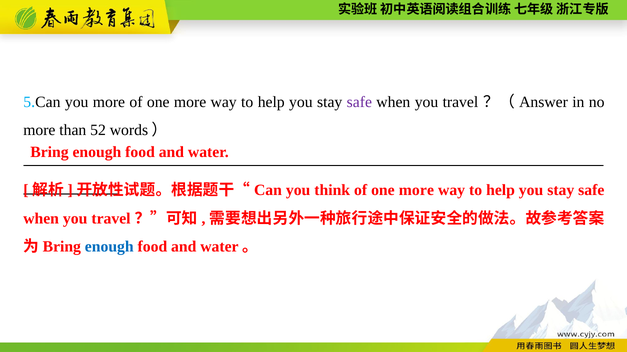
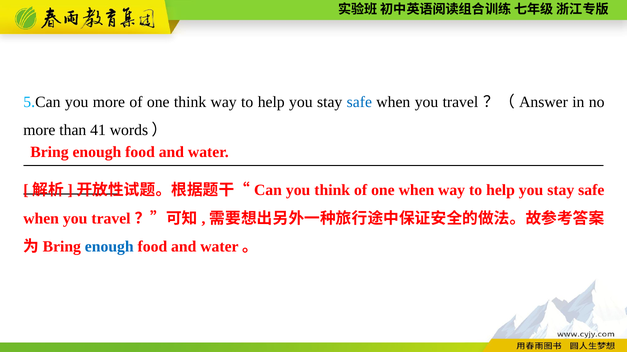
more at (190, 102): more -> think
safe at (359, 102) colour: purple -> blue
52: 52 -> 41
think of one more: more -> when
